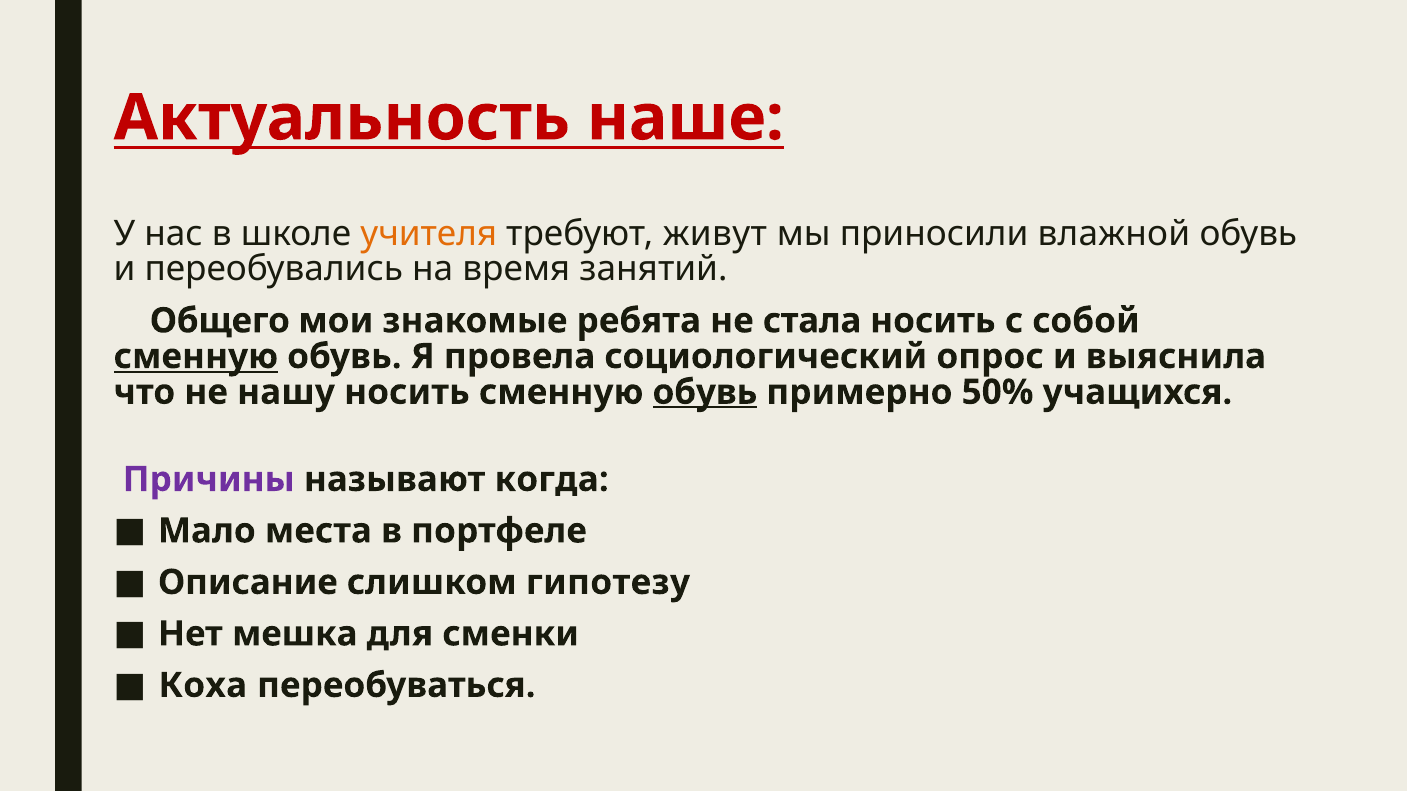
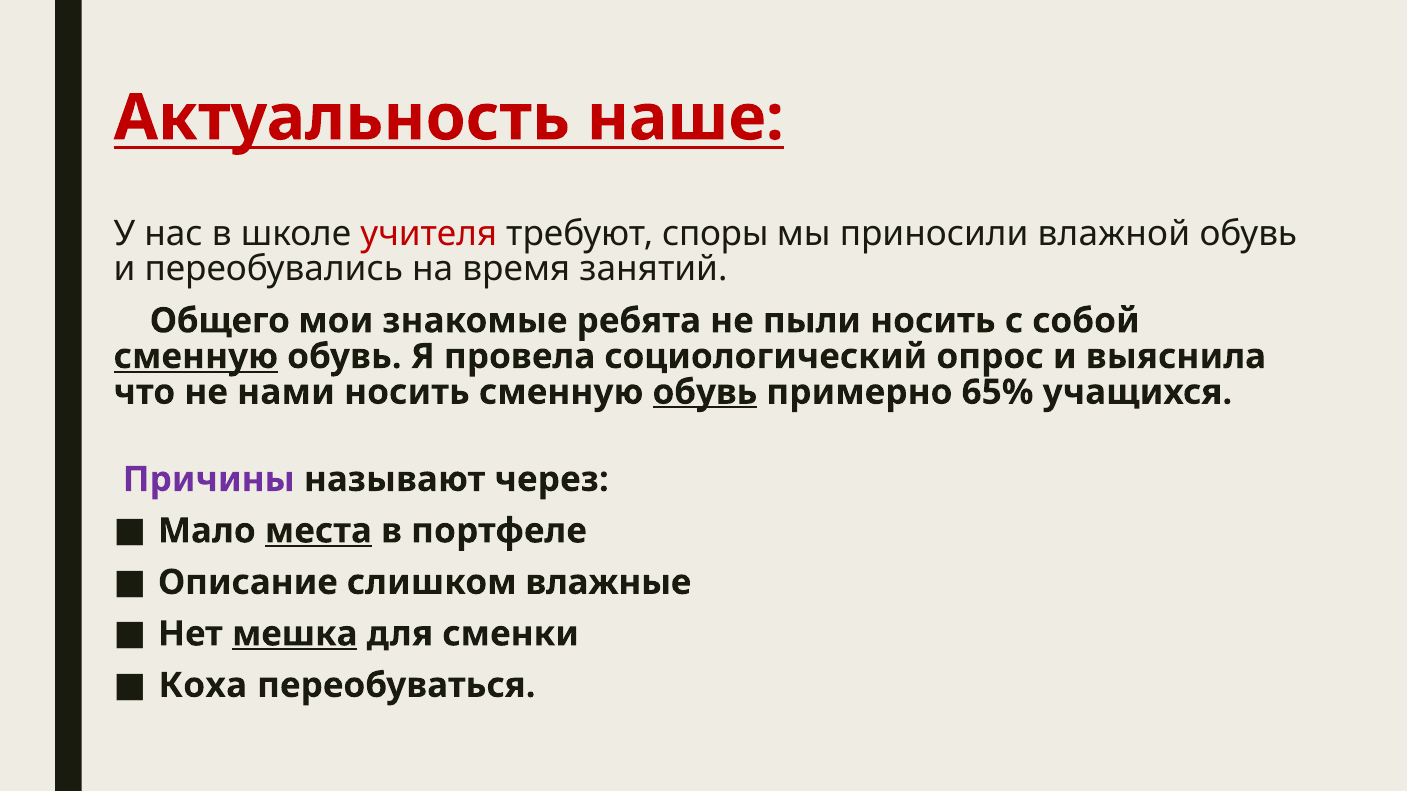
учителя colour: orange -> red
живут: живут -> споры
стала: стала -> пыли
нашу: нашу -> нами
50%: 50% -> 65%
когда: когда -> через
места underline: none -> present
гипотезу: гипотезу -> влажные
мешка underline: none -> present
